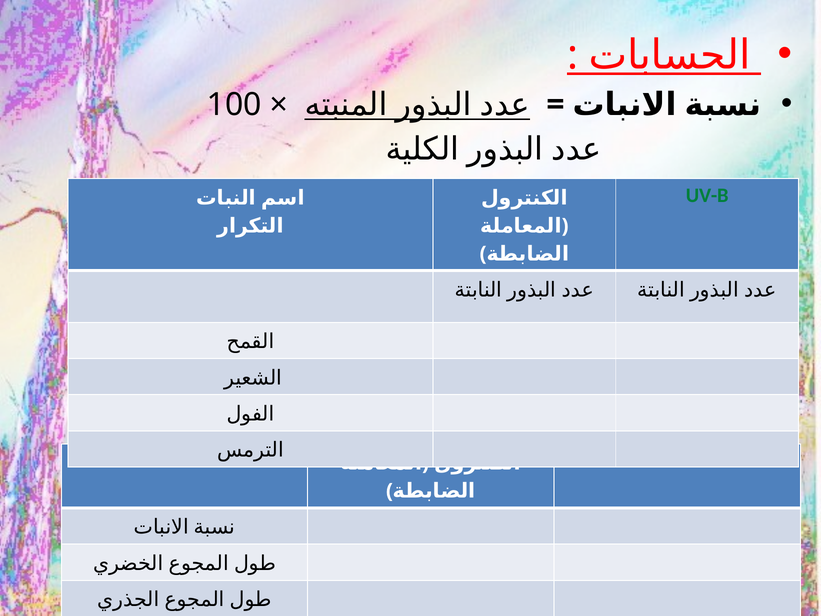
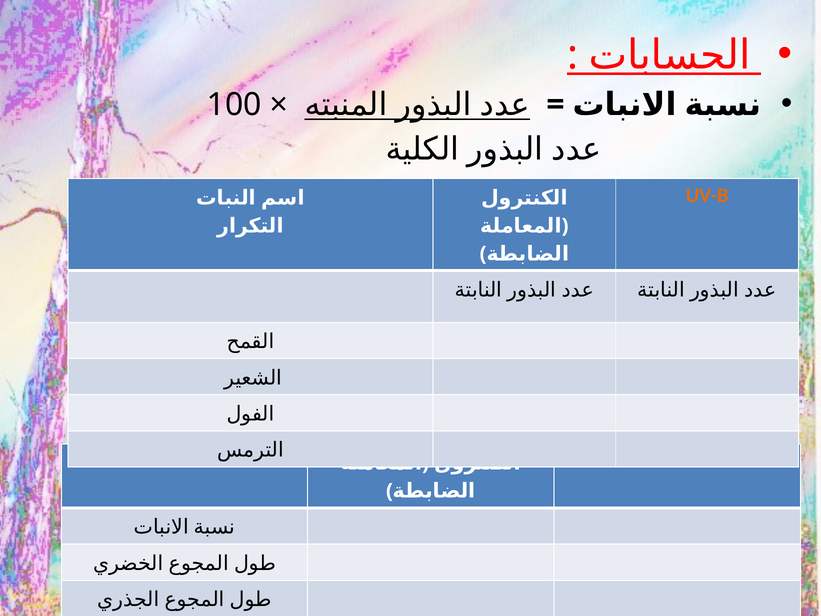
UV-B at (707, 195) colour: green -> orange
